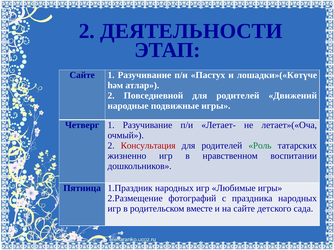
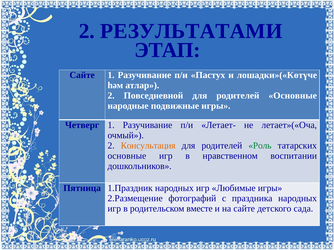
ДЕЯТЕЛЬНОСТИ: ДЕЯТЕЛЬНОСТИ -> РЕЗУЛЬТАТАМИ
родителей Движений: Движений -> Основные
Консультация colour: red -> orange
жизненно at (127, 156): жизненно -> основные
